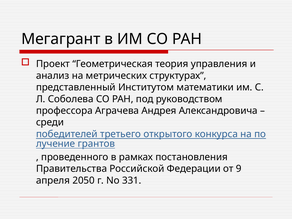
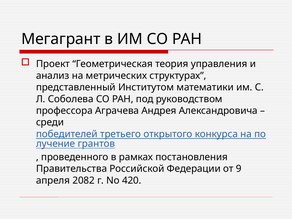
2050: 2050 -> 2082
331: 331 -> 420
